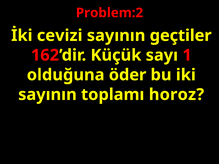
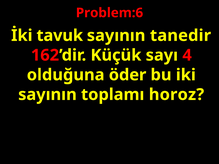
Problem:2: Problem:2 -> Problem:6
cevizi: cevizi -> tavuk
geçtiler: geçtiler -> tanedir
1: 1 -> 4
